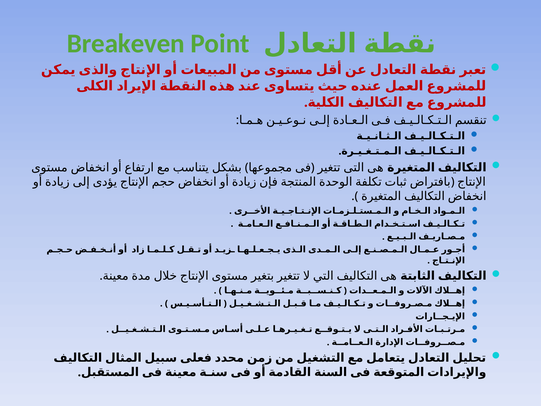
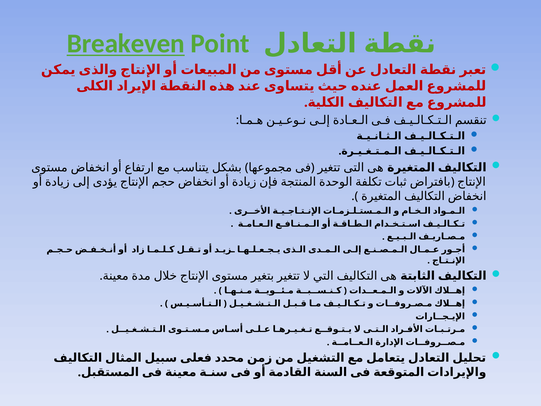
Breakeven underline: none -> present
